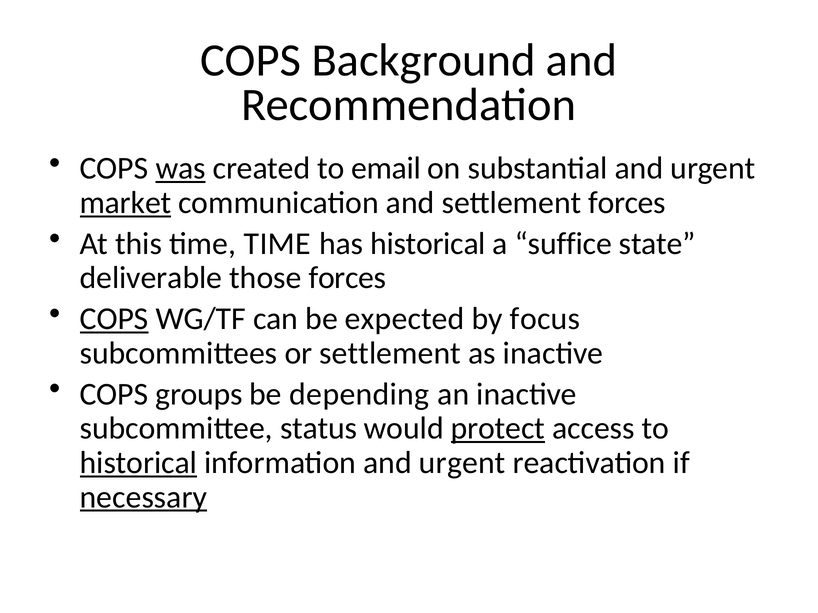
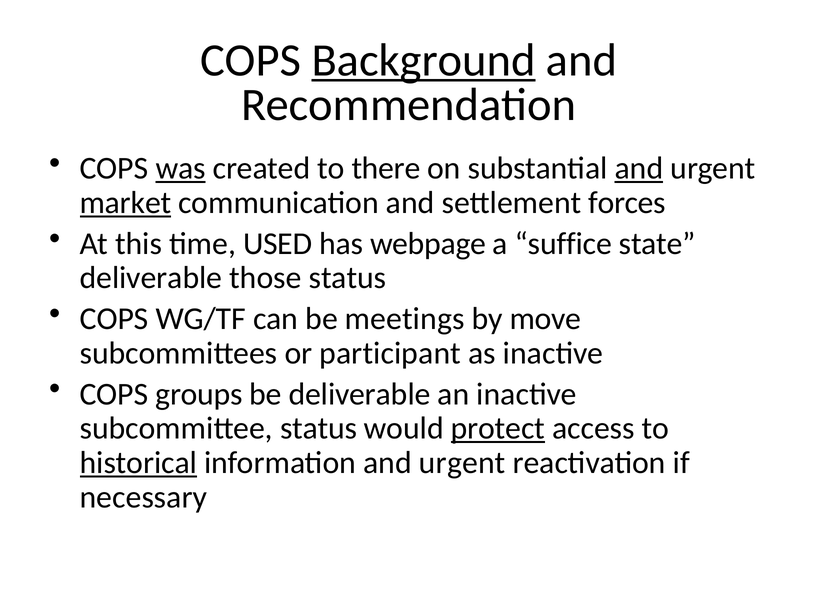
Background underline: none -> present
email: email -> there
and at (639, 169) underline: none -> present
time TIME: TIME -> USED
has historical: historical -> webpage
those forces: forces -> status
COPS at (114, 319) underline: present -> none
expected: expected -> meetings
focus: focus -> move
or settlement: settlement -> participant
be depending: depending -> deliverable
necessary underline: present -> none
